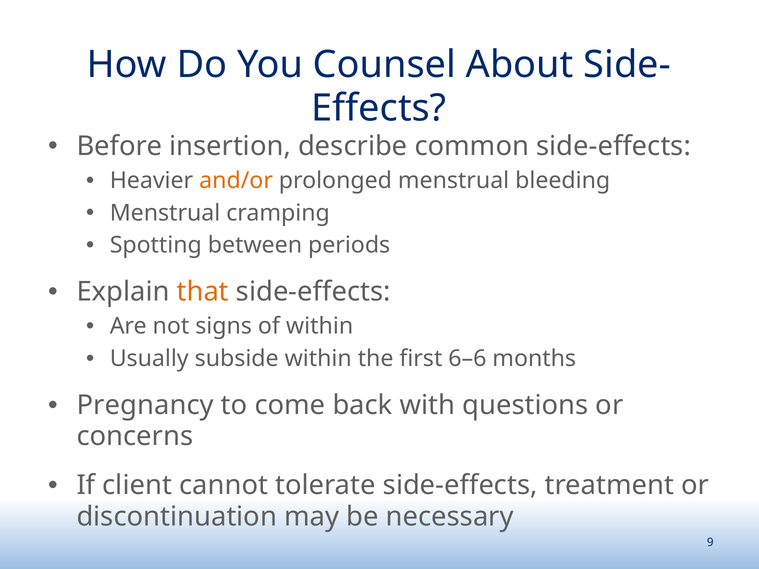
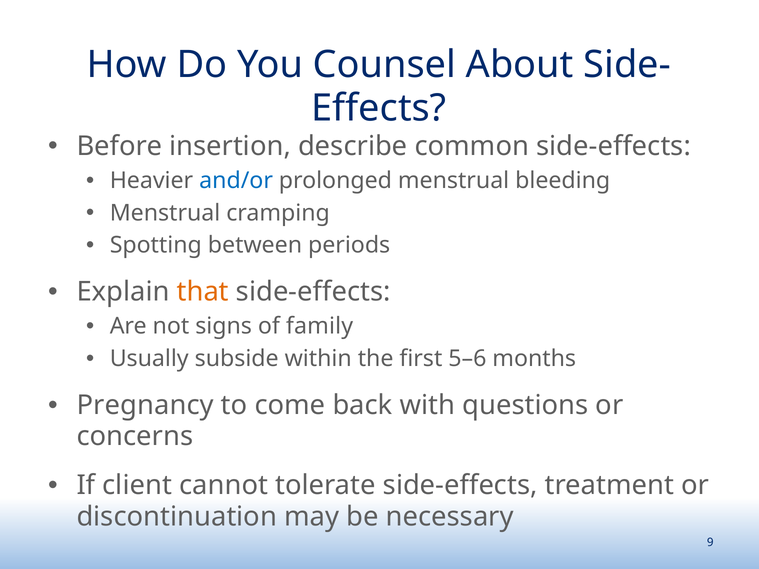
and/or colour: orange -> blue
of within: within -> family
6–6: 6–6 -> 5–6
